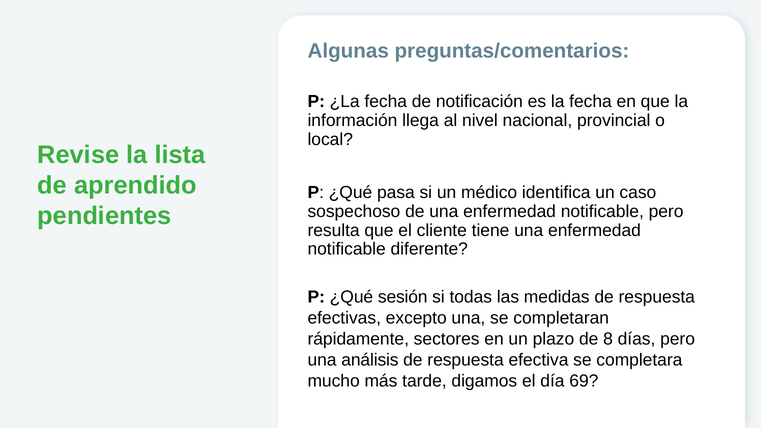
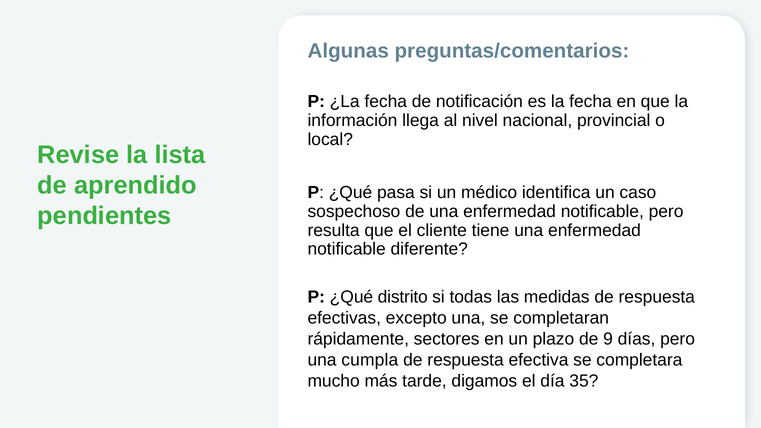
sesión: sesión -> distrito
8: 8 -> 9
análisis: análisis -> cumpla
69: 69 -> 35
